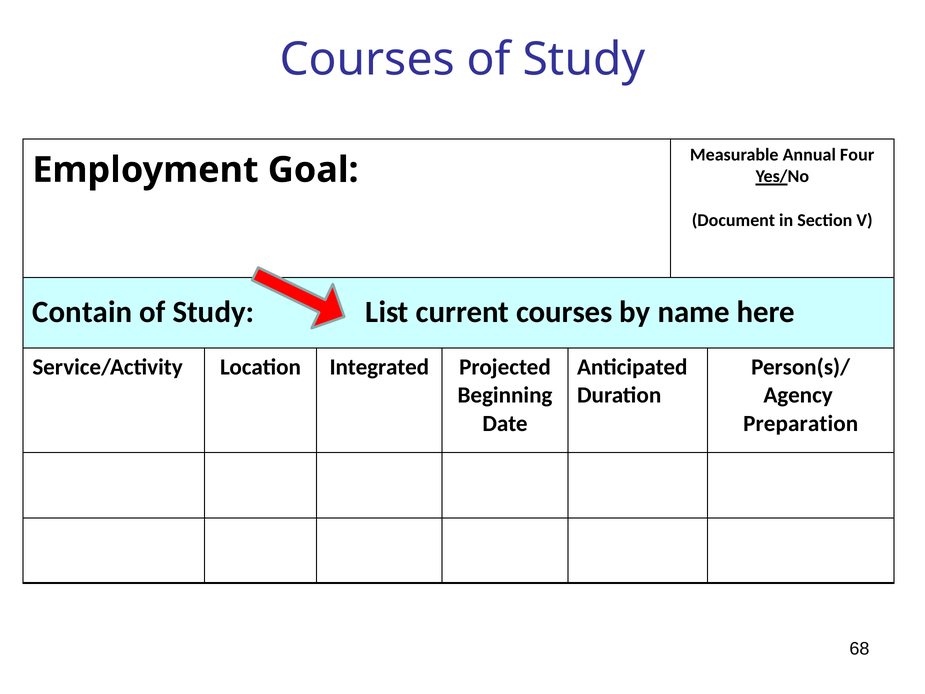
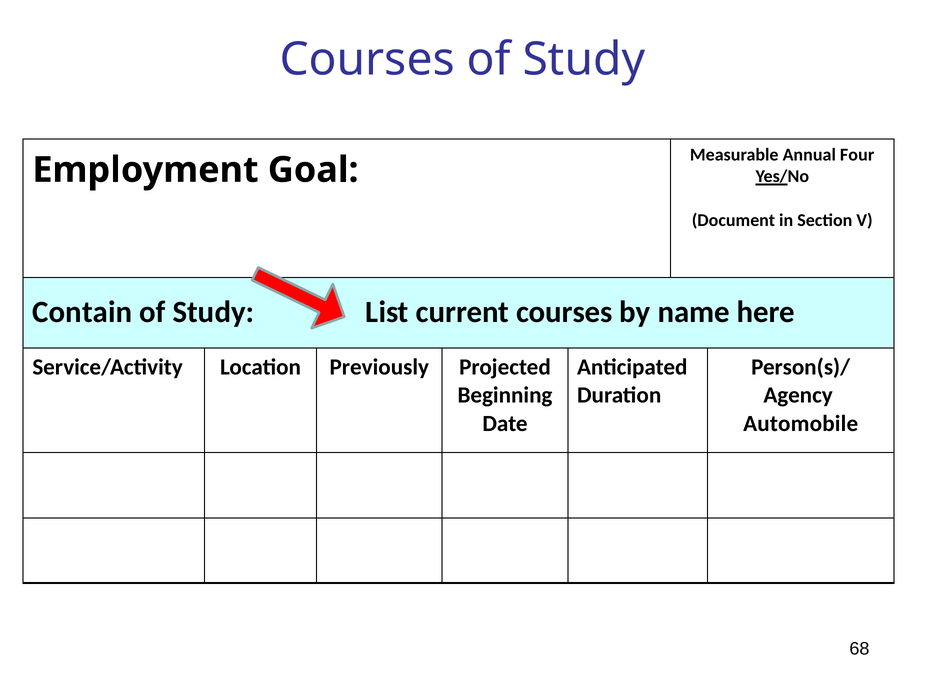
Integrated: Integrated -> Previously
Preparation: Preparation -> Automobile
